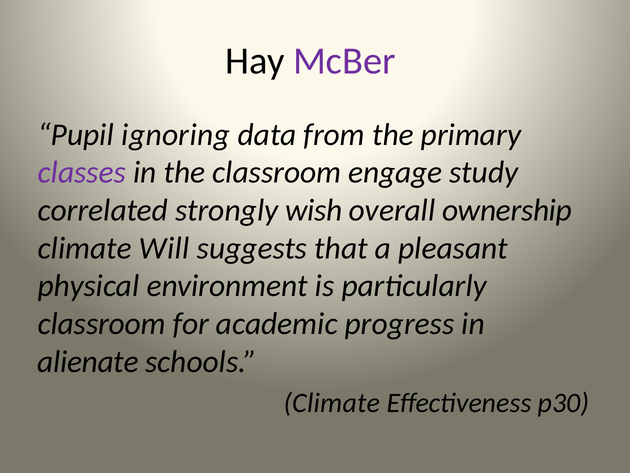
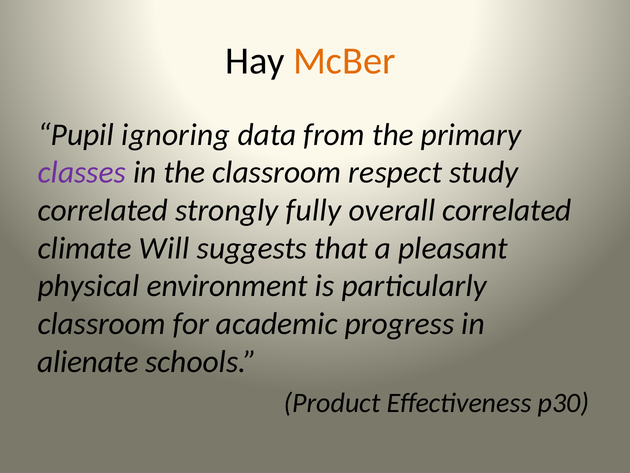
McBer colour: purple -> orange
engage: engage -> respect
wish: wish -> fully
overall ownership: ownership -> correlated
Climate at (332, 402): Climate -> Product
